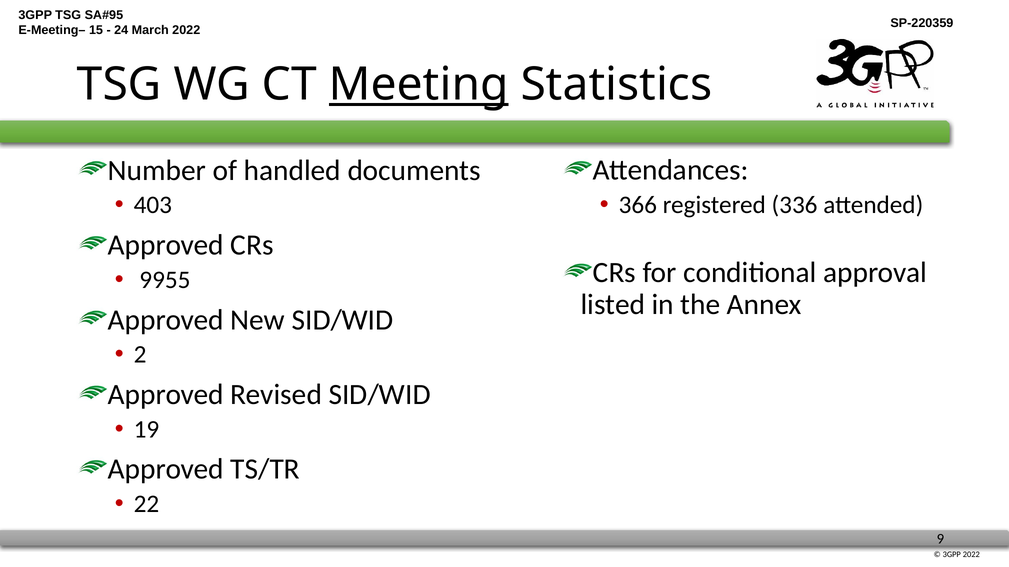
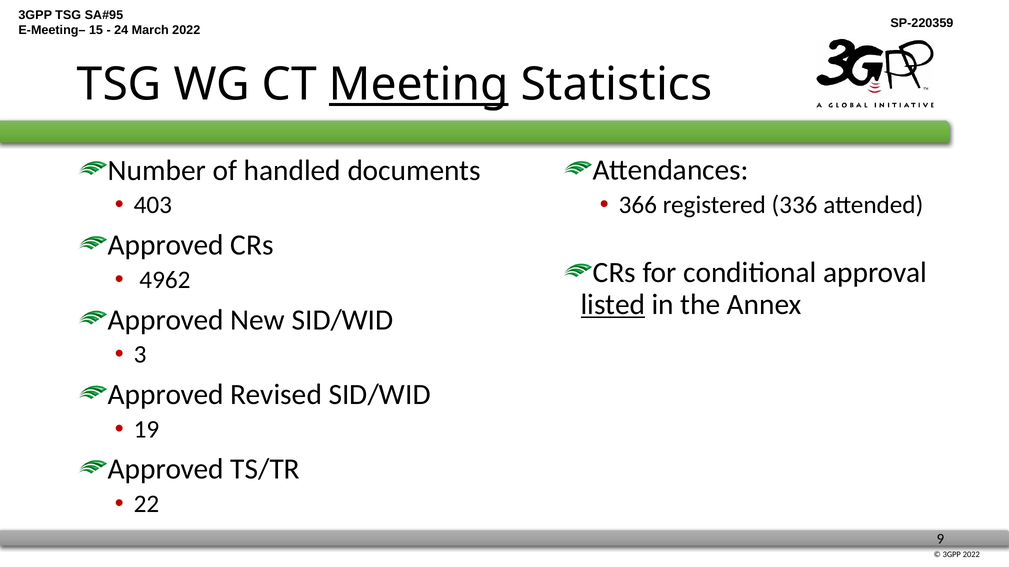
9955: 9955 -> 4962
listed underline: none -> present
2: 2 -> 3
